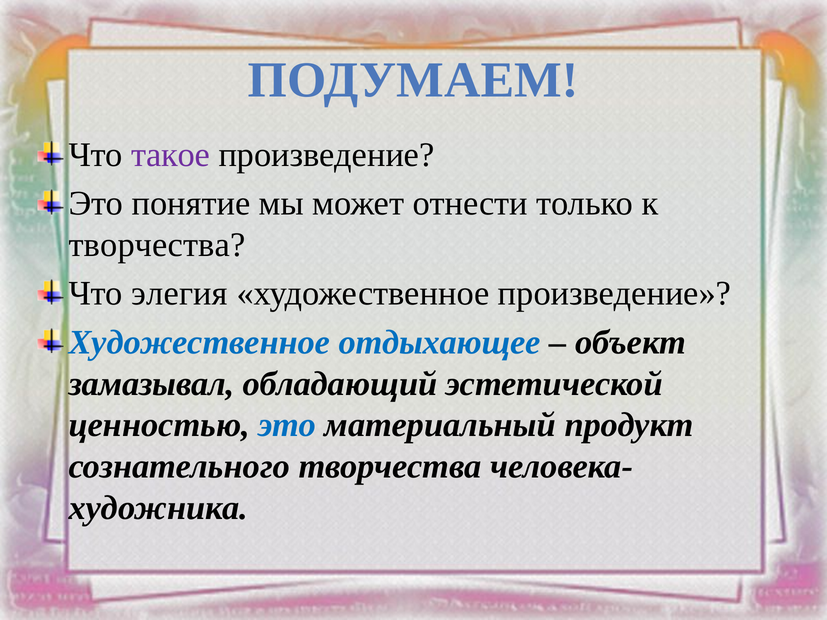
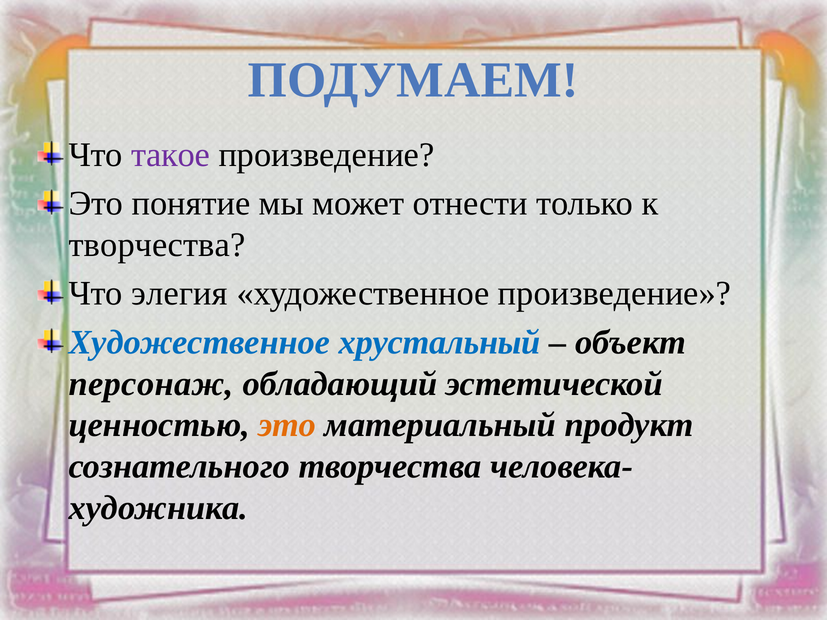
отдыхающее: отдыхающее -> хрустальный
замазывал: замазывал -> персонаж
это at (287, 425) colour: blue -> orange
